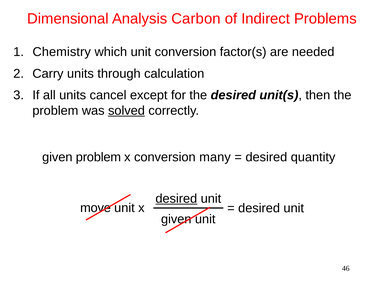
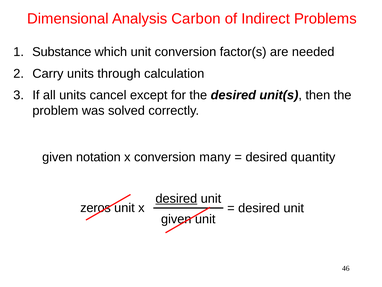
Chemistry: Chemistry -> Substance
solved underline: present -> none
given problem: problem -> notation
move: move -> zeros
